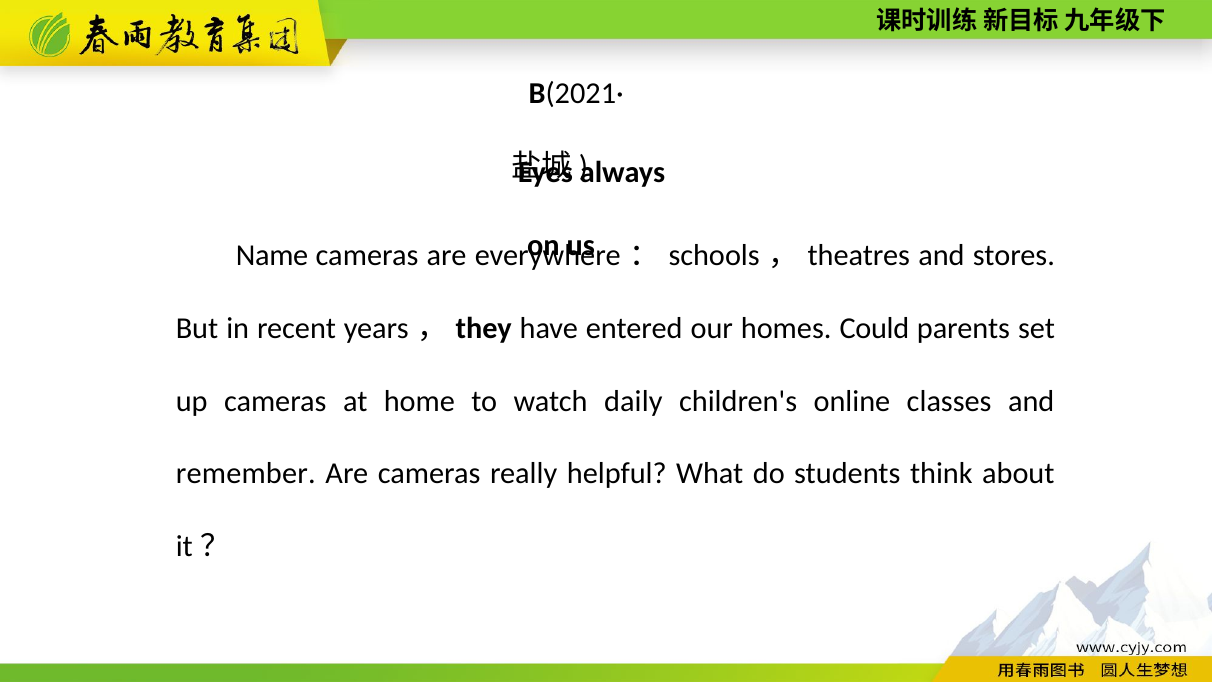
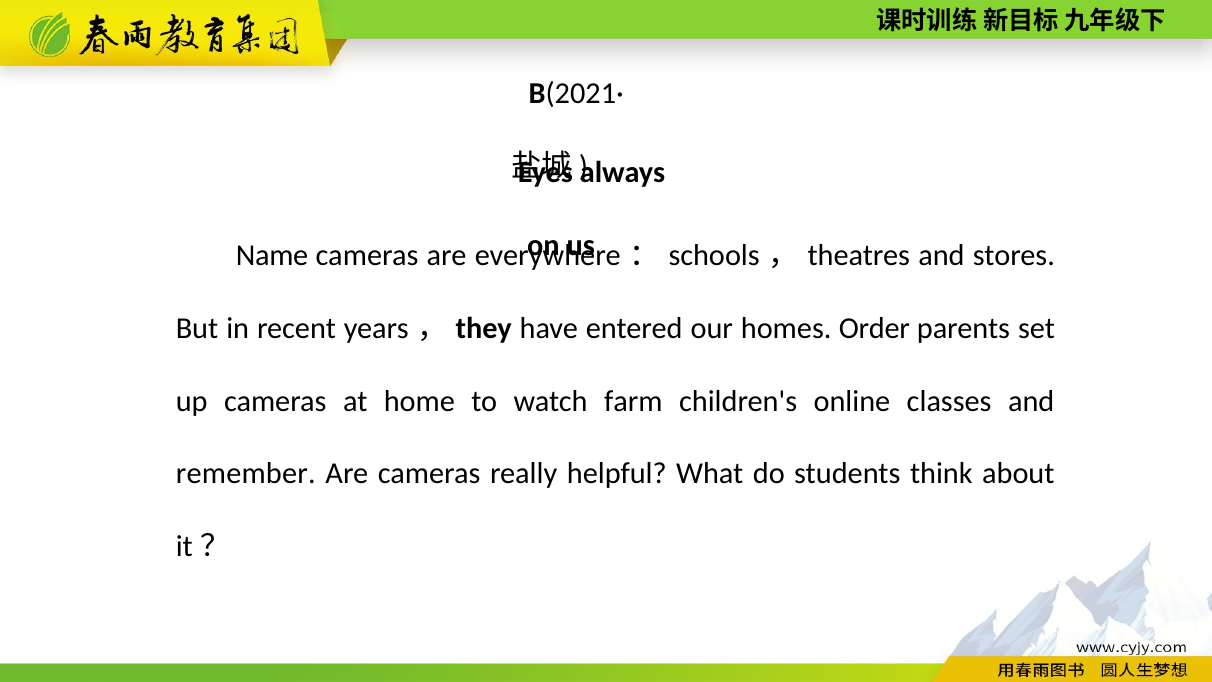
Could: Could -> Order
daily: daily -> farm
